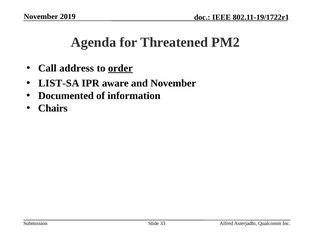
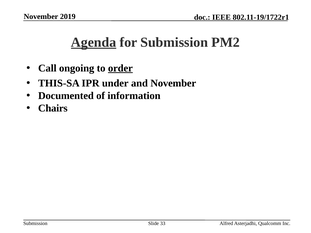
Agenda underline: none -> present
for Threatened: Threatened -> Submission
address: address -> ongoing
LIST-SA: LIST-SA -> THIS-SA
aware: aware -> under
